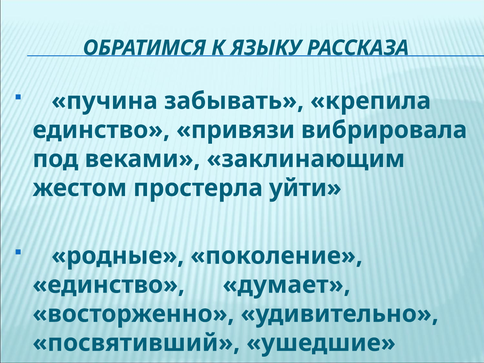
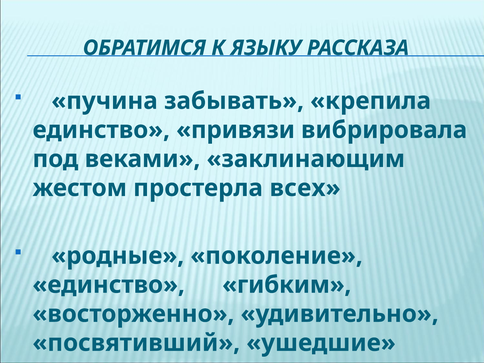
уйти: уйти -> всех
думает: думает -> гибким
